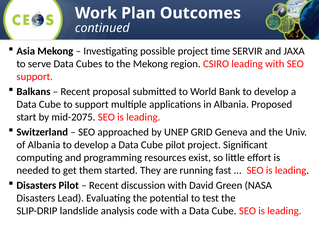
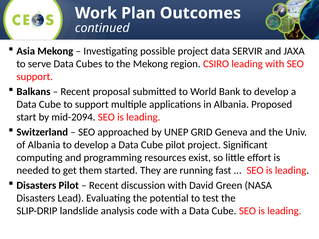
project time: time -> data
mid-2075: mid-2075 -> mid-2094
